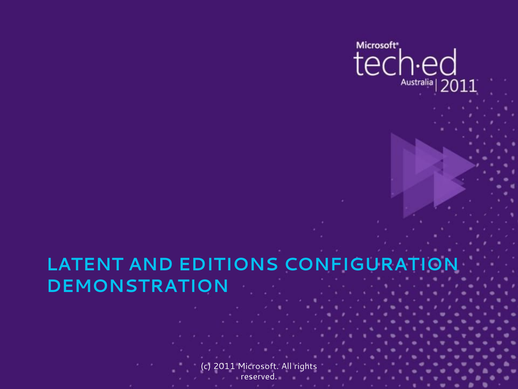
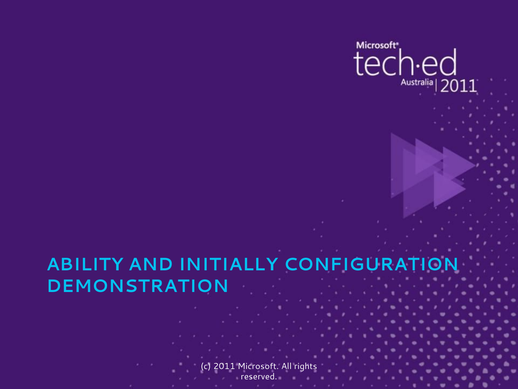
LATENT: LATENT -> ABILITY
EDITIONS: EDITIONS -> INITIALLY
